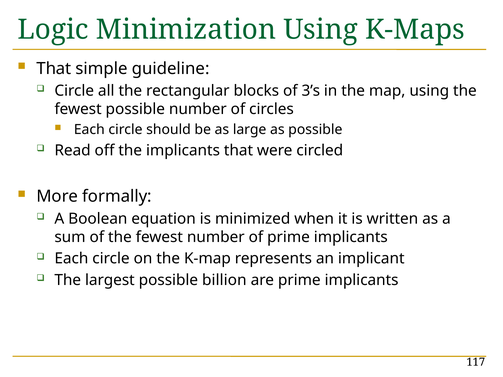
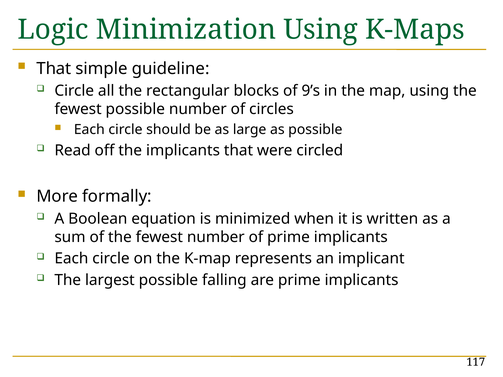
3’s: 3’s -> 9’s
billion: billion -> falling
